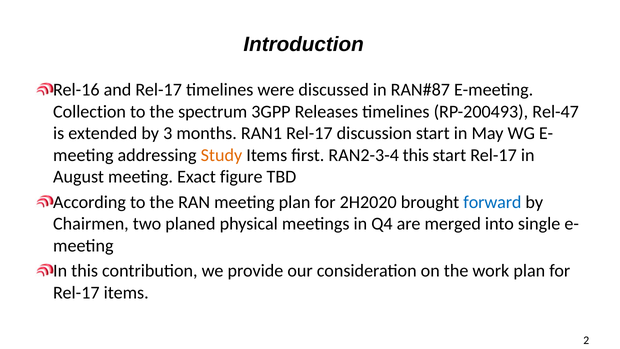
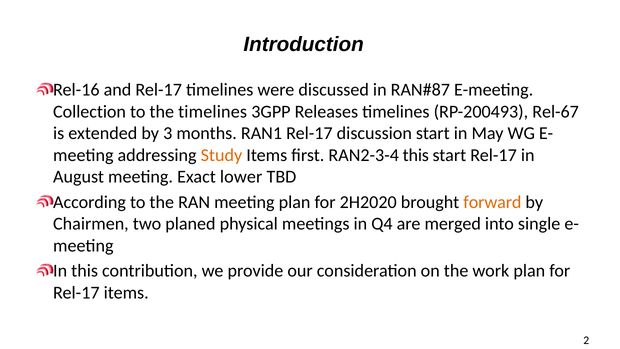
the spectrum: spectrum -> timelines
Rel-47: Rel-47 -> Rel-67
figure: figure -> lower
forward colour: blue -> orange
